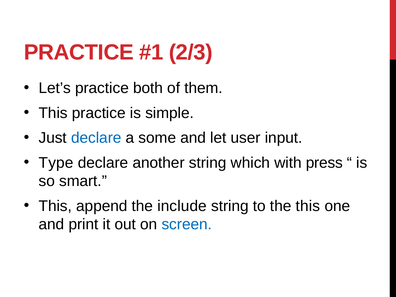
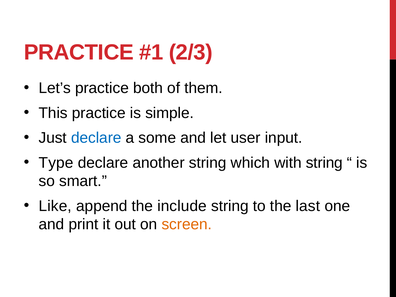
with press: press -> string
This at (55, 206): This -> Like
the this: this -> last
screen colour: blue -> orange
